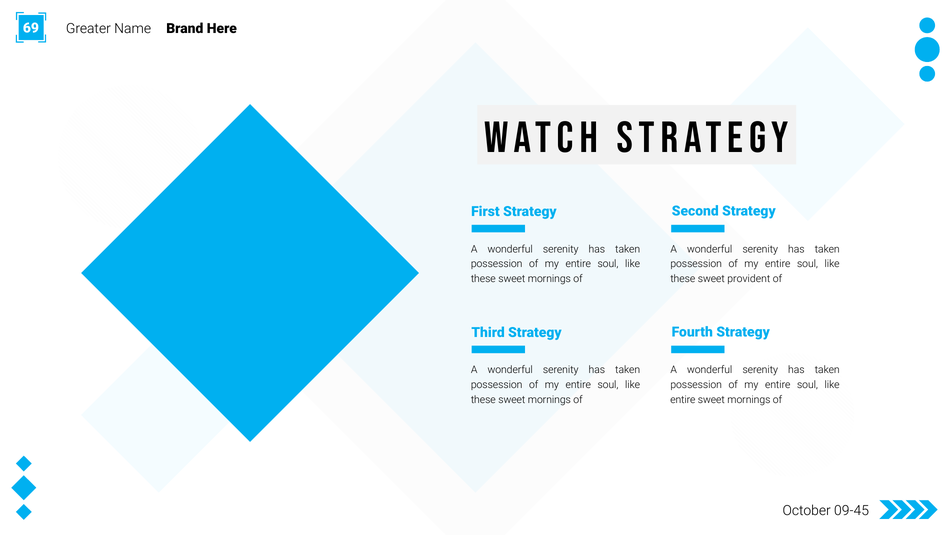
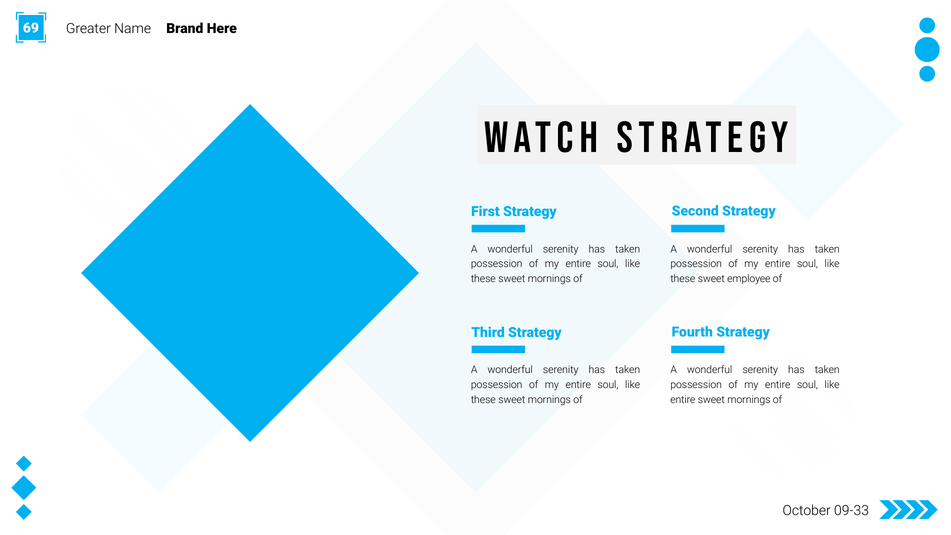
provident: provident -> employee
09-45: 09-45 -> 09-33
